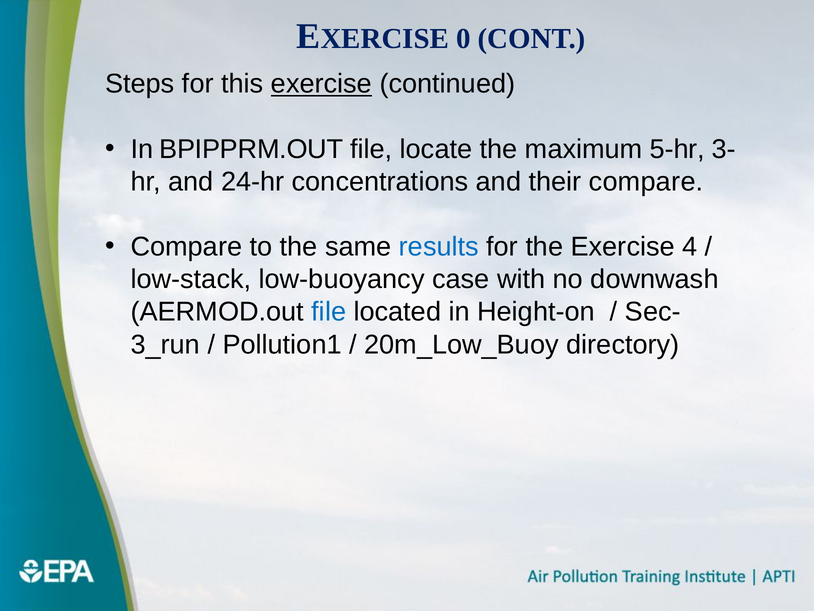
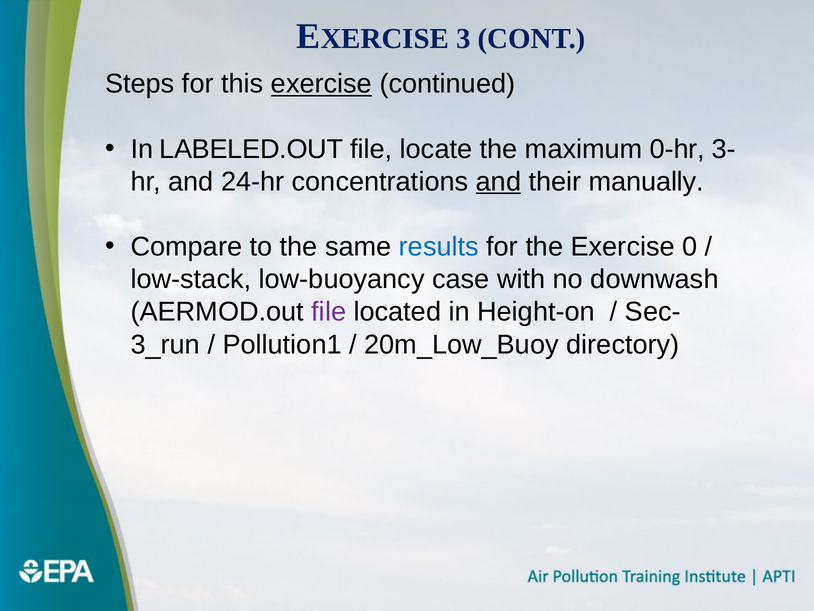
0: 0 -> 3
BPIPPRM.OUT: BPIPPRM.OUT -> LABELED.OUT
5-hr: 5-hr -> 0-hr
and at (498, 182) underline: none -> present
their compare: compare -> manually
4: 4 -> 0
file at (329, 312) colour: blue -> purple
